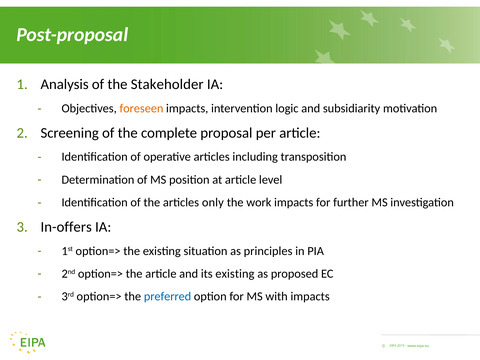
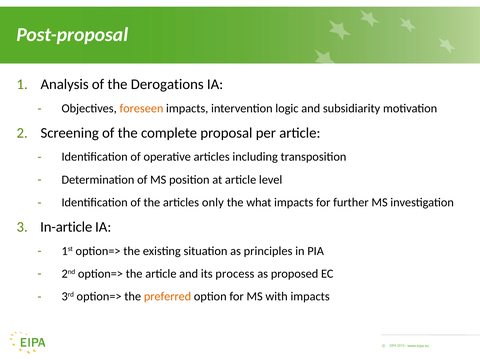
Stakeholder: Stakeholder -> Derogations
work: work -> what
In-offers: In-offers -> In-article
its existing: existing -> process
preferred colour: blue -> orange
